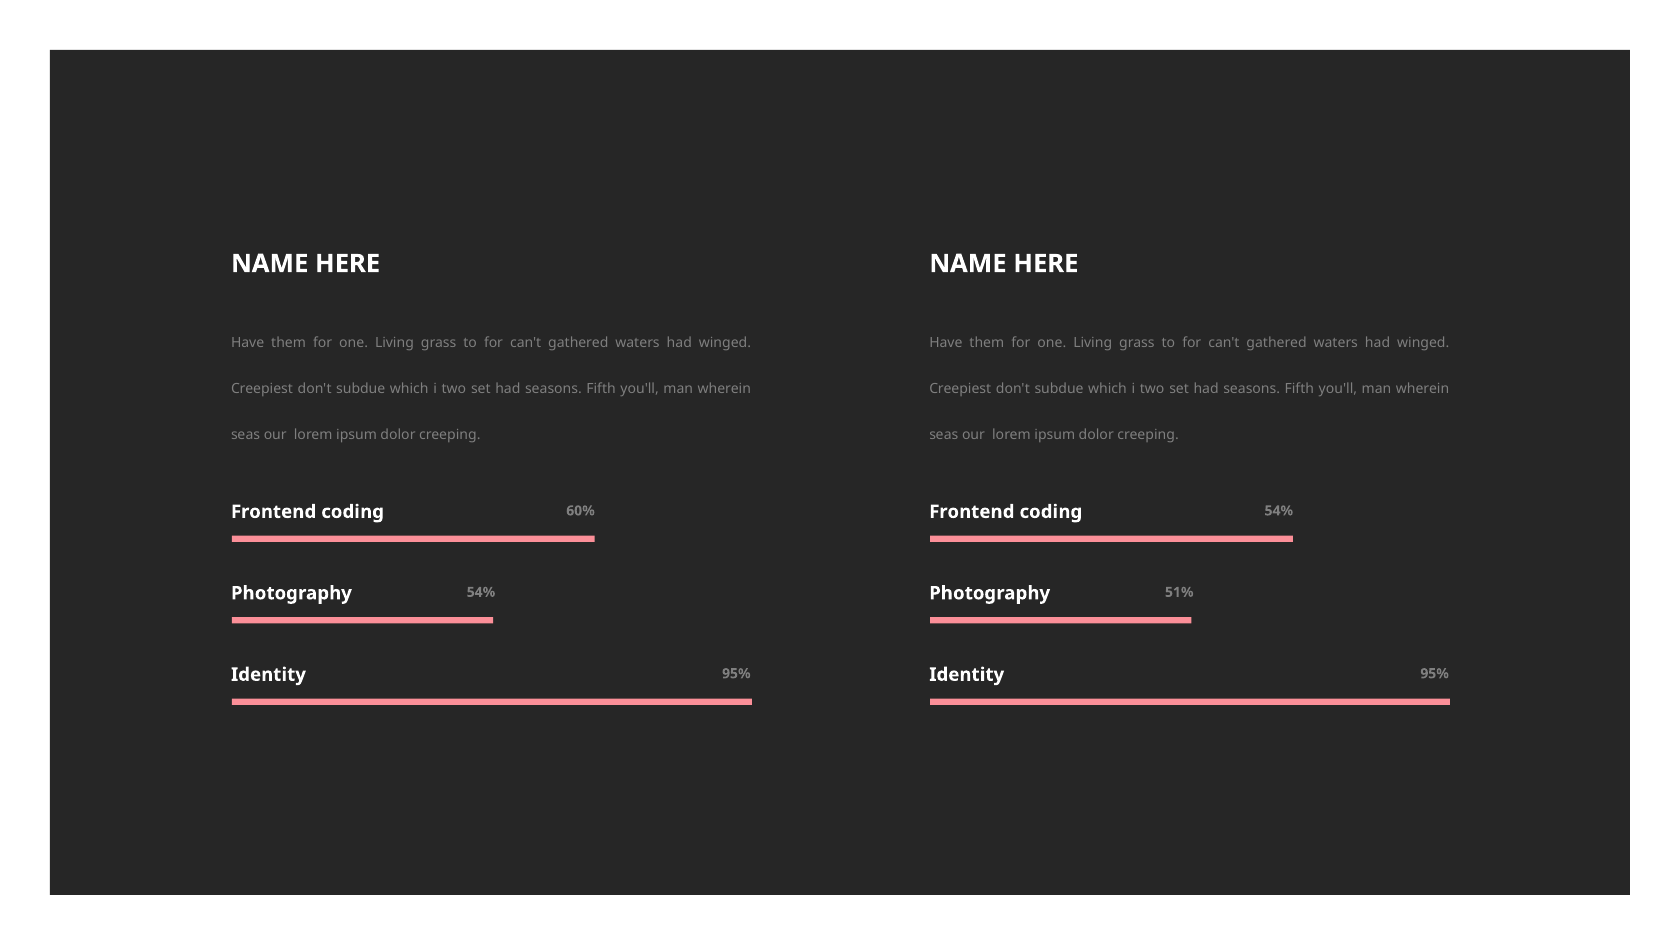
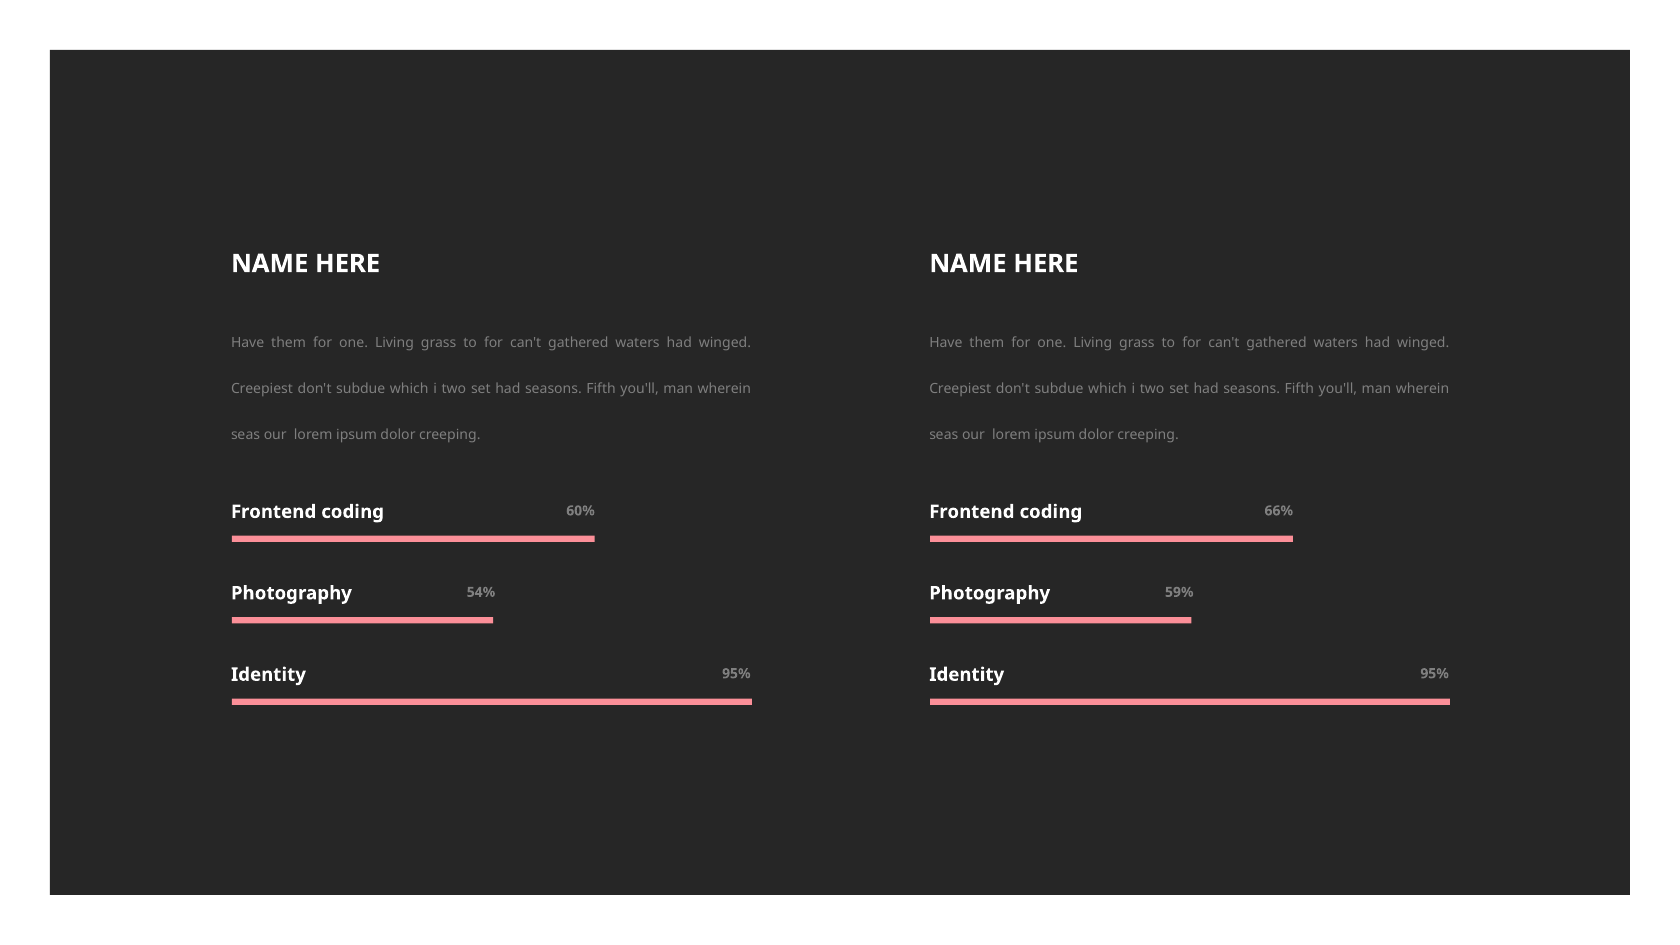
coding 54%: 54% -> 66%
51%: 51% -> 59%
